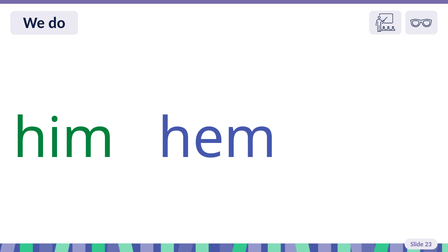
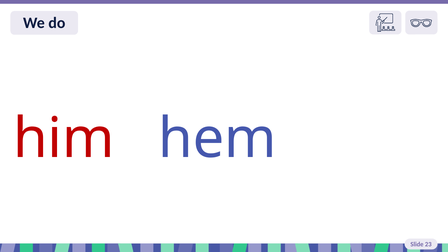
him colour: green -> red
